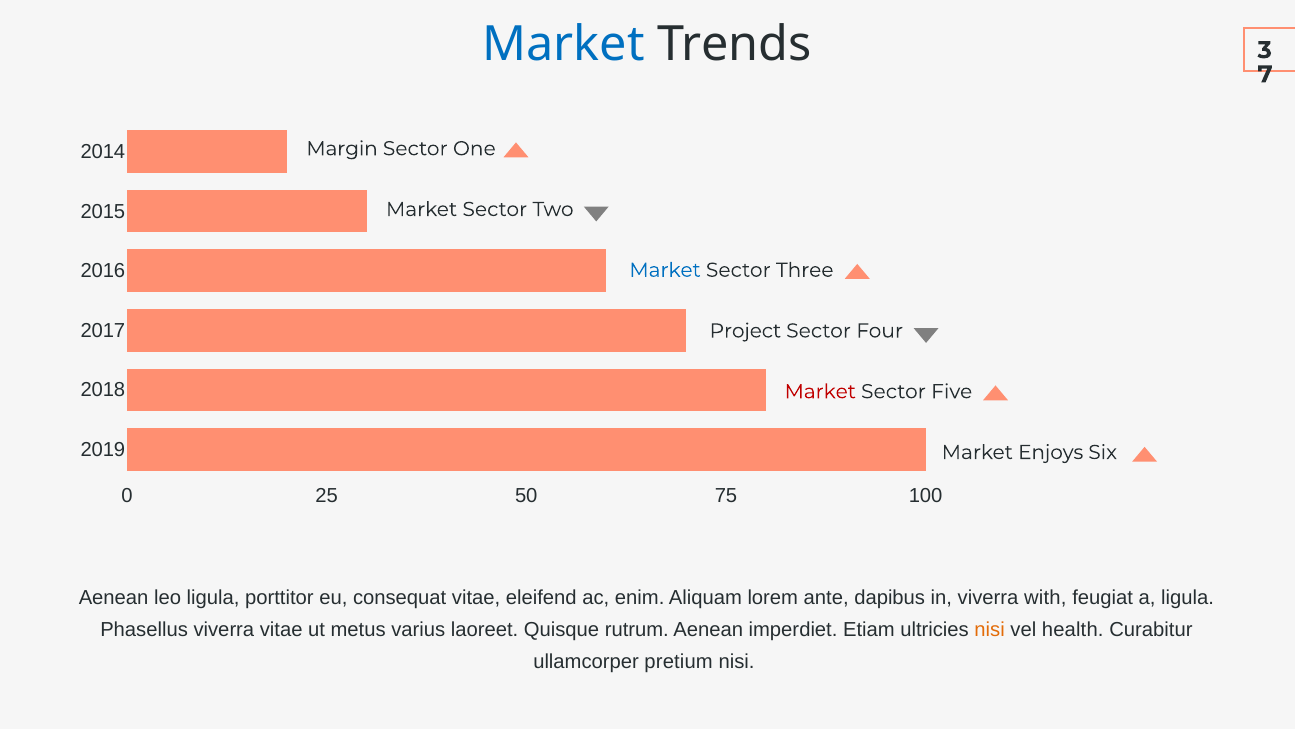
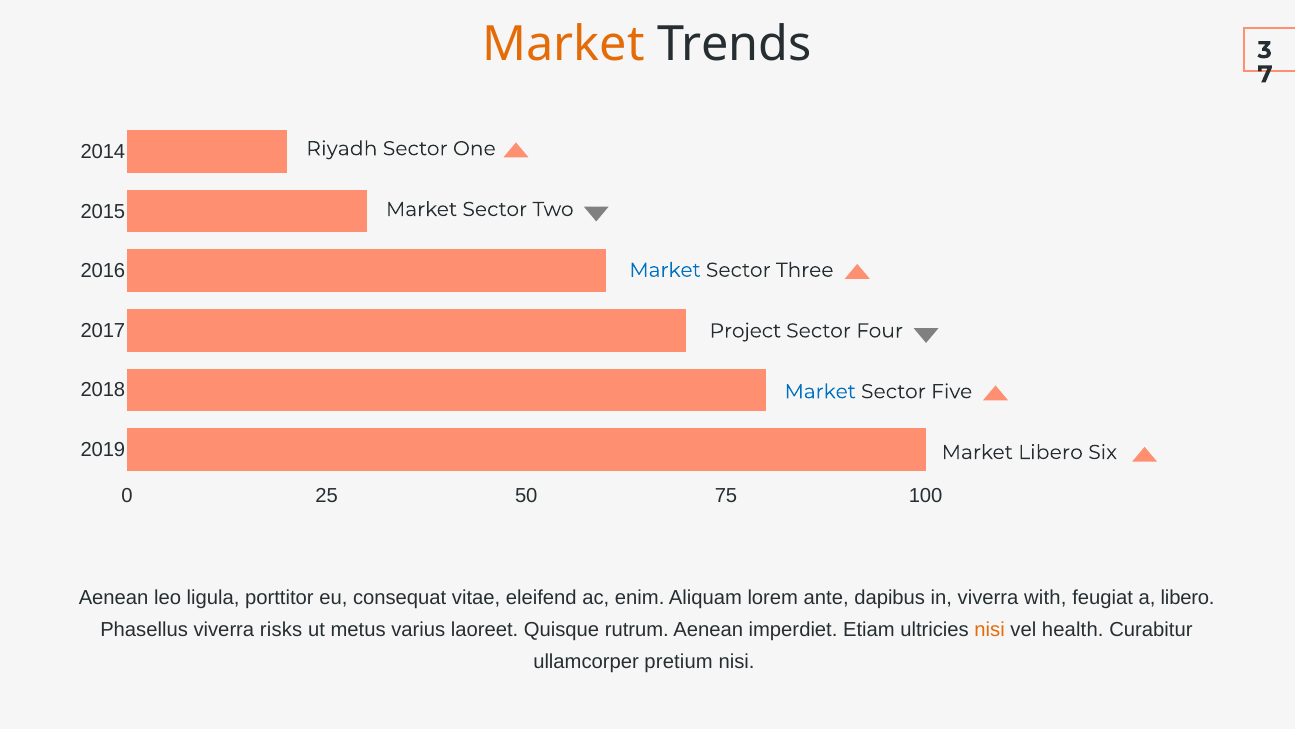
Market at (564, 45) colour: blue -> orange
Margin: Margin -> Riyadh
Market at (820, 391) colour: red -> blue
Market Enjoys: Enjoys -> Libero
a ligula: ligula -> libero
viverra vitae: vitae -> risks
